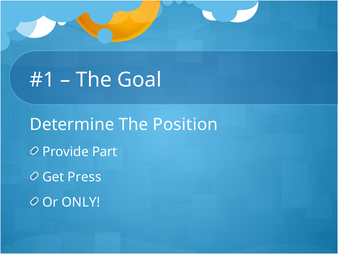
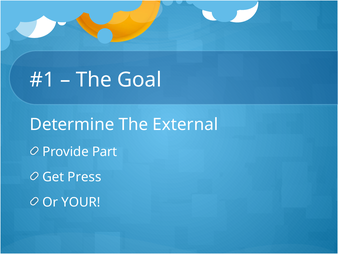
Position: Position -> External
ONLY: ONLY -> YOUR
